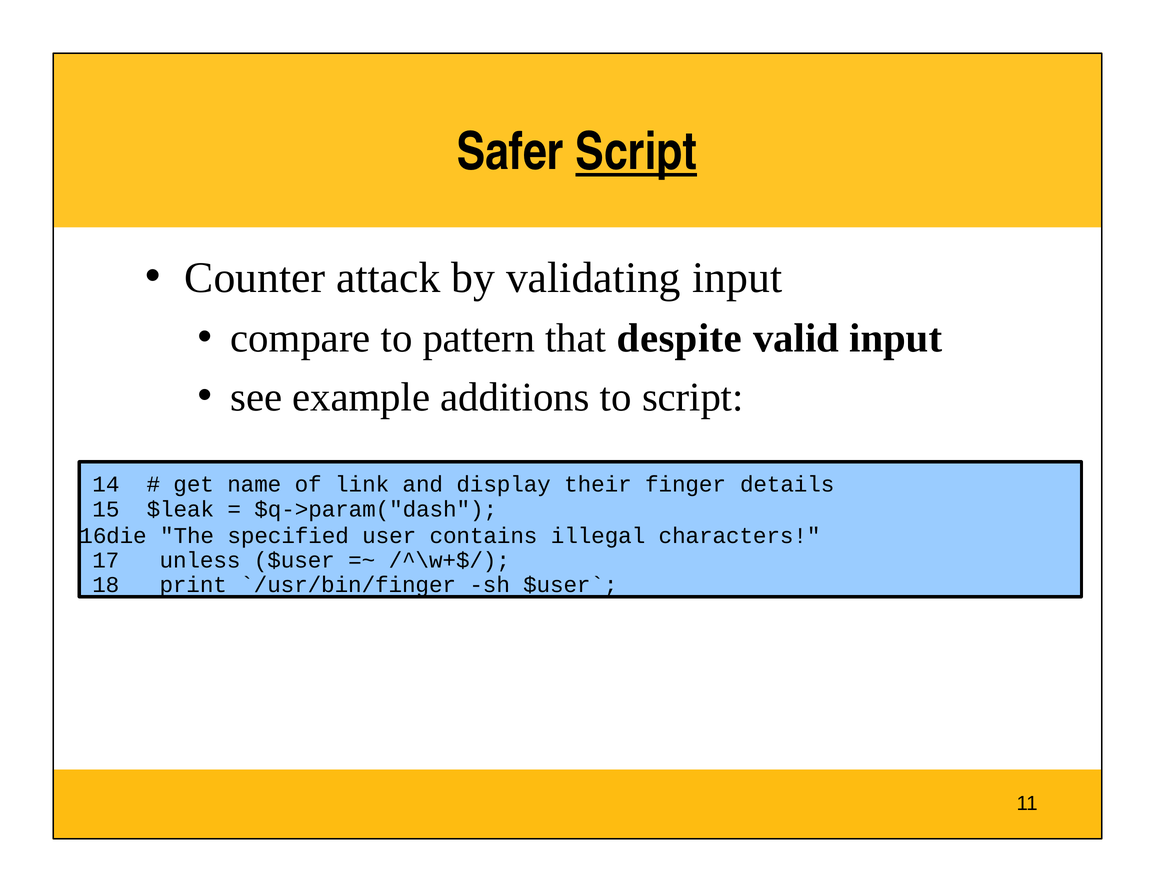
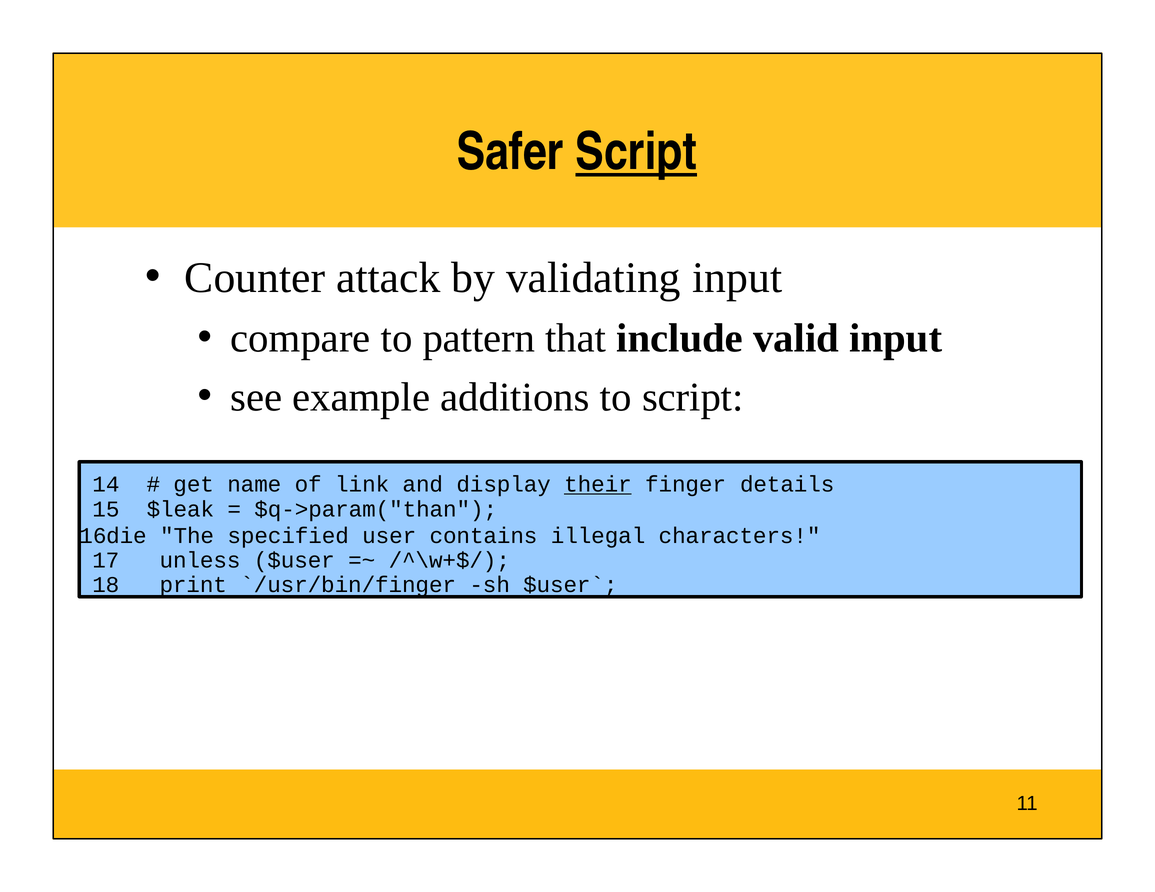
despite: despite -> include
their underline: none -> present
$q->param("dash: $q->param("dash -> $q->param("than
